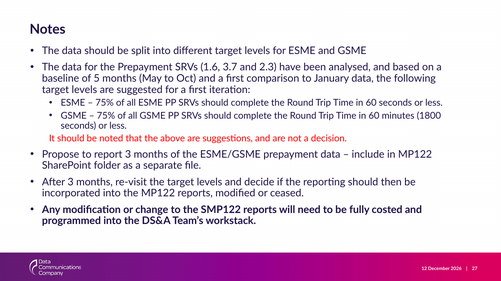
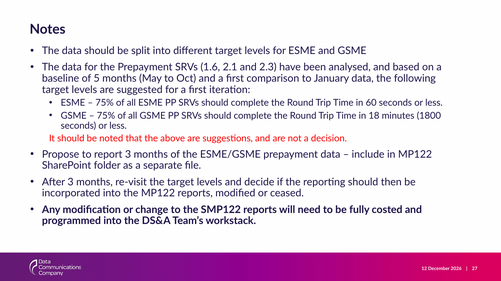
3.7: 3.7 -> 2.1
60 at (374, 116): 60 -> 18
